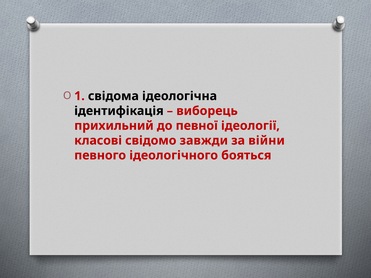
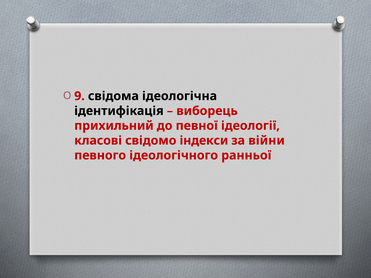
1: 1 -> 9
завжди: завжди -> індекси
бояться: бояться -> ранньої
